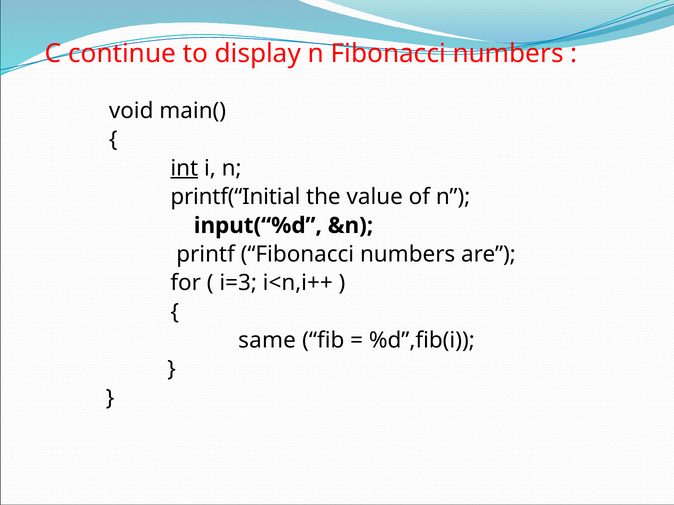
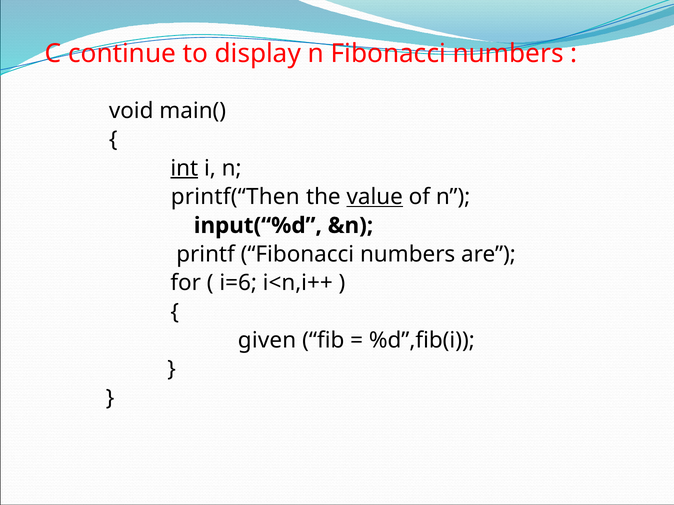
printf(“Initial: printf(“Initial -> printf(“Then
value underline: none -> present
i=3: i=3 -> i=6
same: same -> given
